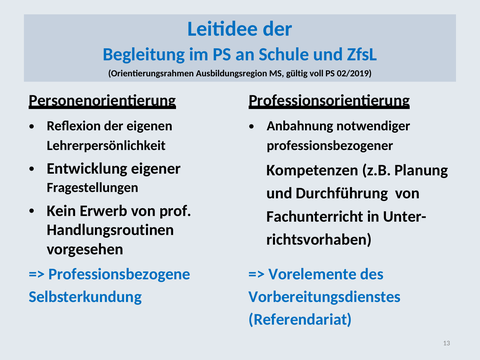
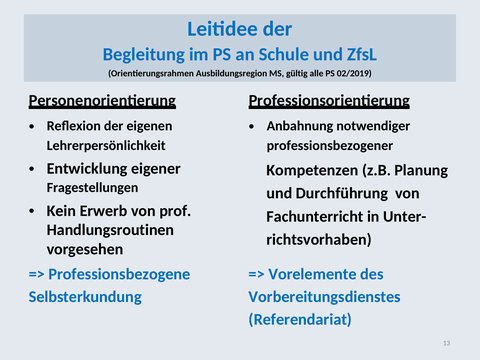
voll: voll -> alle
